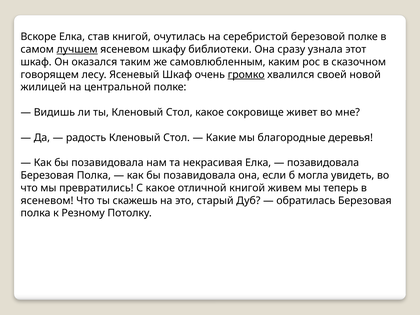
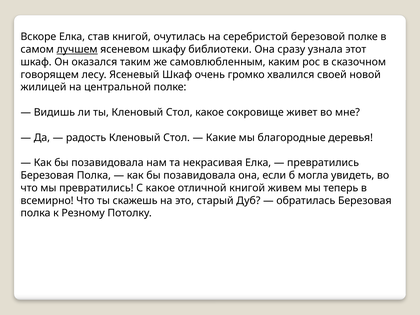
громко underline: present -> none
позавидовала at (323, 163): позавидовала -> превратились
ясеневом at (47, 201): ясеневом -> всемирно
